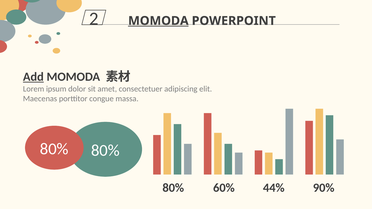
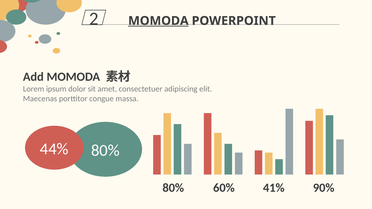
Add underline: present -> none
80% at (54, 149): 80% -> 44%
44%: 44% -> 41%
